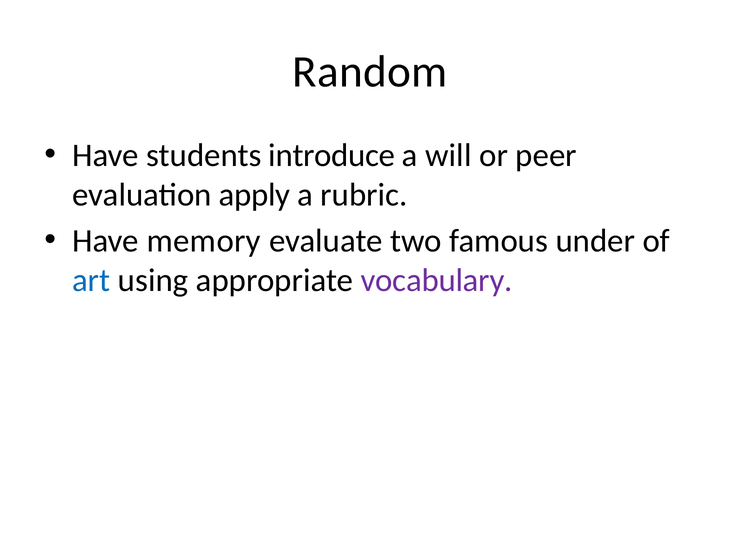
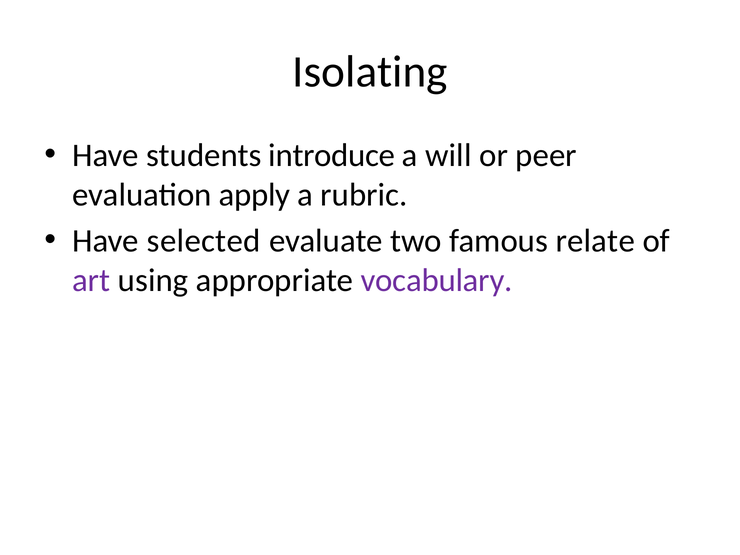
Random: Random -> Isolating
memory: memory -> selected
under: under -> relate
art colour: blue -> purple
